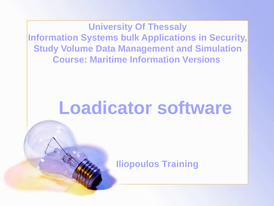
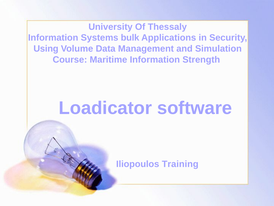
Study: Study -> Using
Versions: Versions -> Strength
